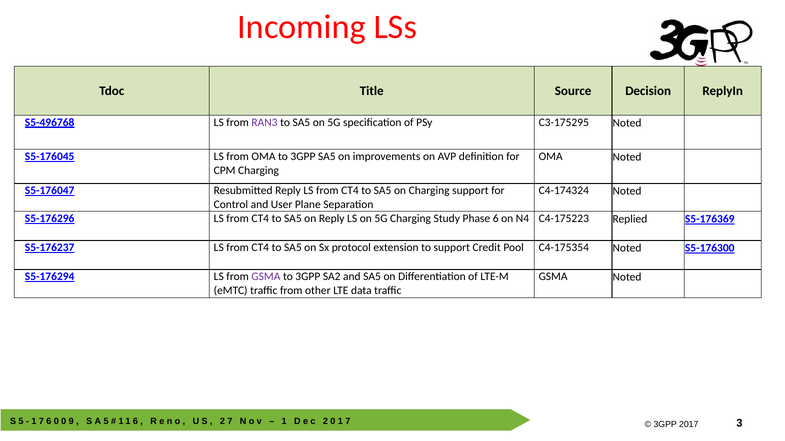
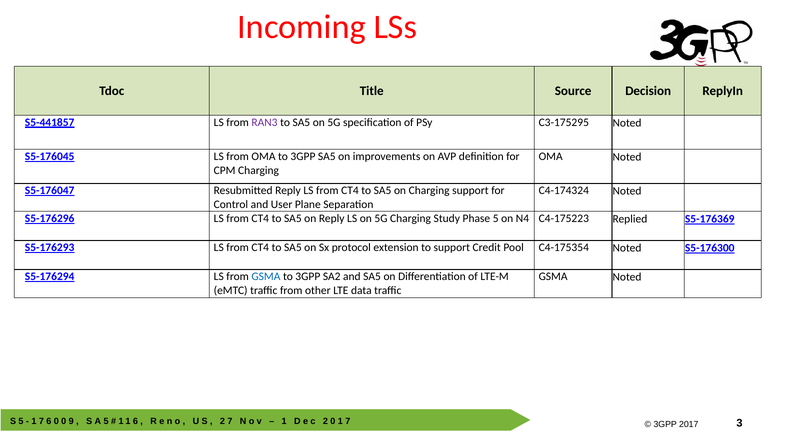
S5-496768: S5-496768 -> S5-441857
Phase 6: 6 -> 5
S5-176237: S5-176237 -> S5-176293
GSMA at (266, 277) colour: purple -> blue
